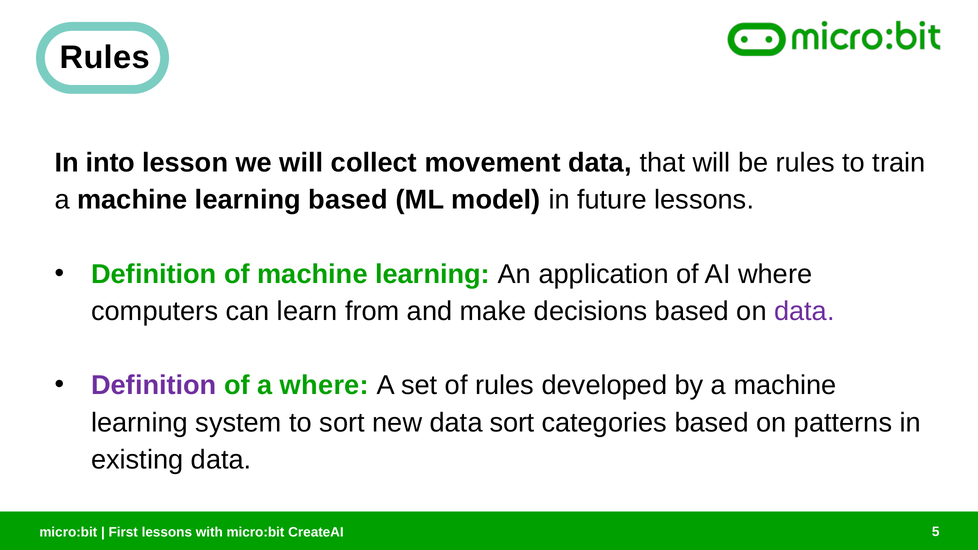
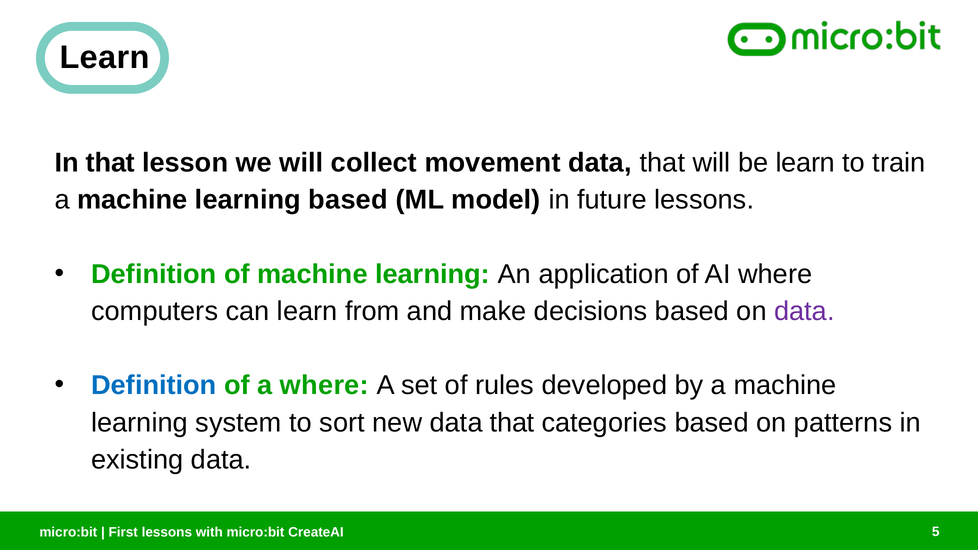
Rules at (105, 58): Rules -> Learn
In into: into -> that
be rules: rules -> learn
Definition at (154, 386) colour: purple -> blue
new data sort: sort -> that
